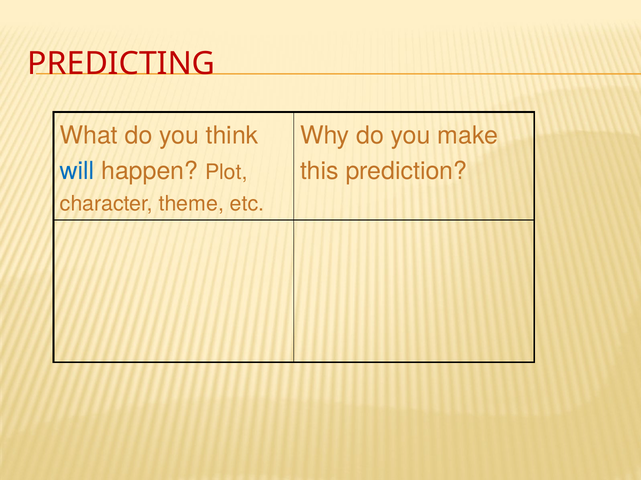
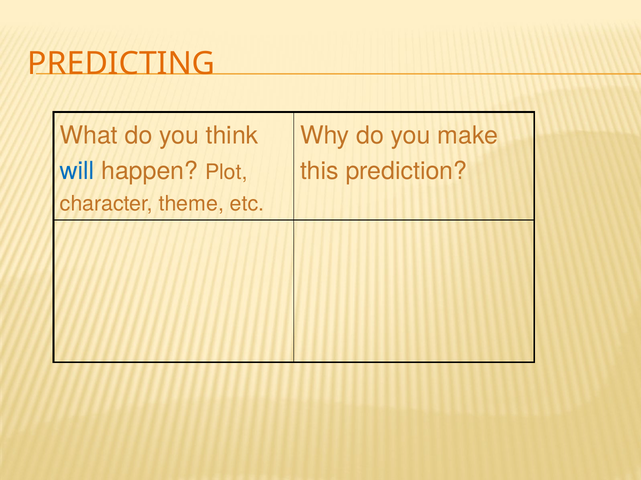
PREDICTING colour: red -> orange
